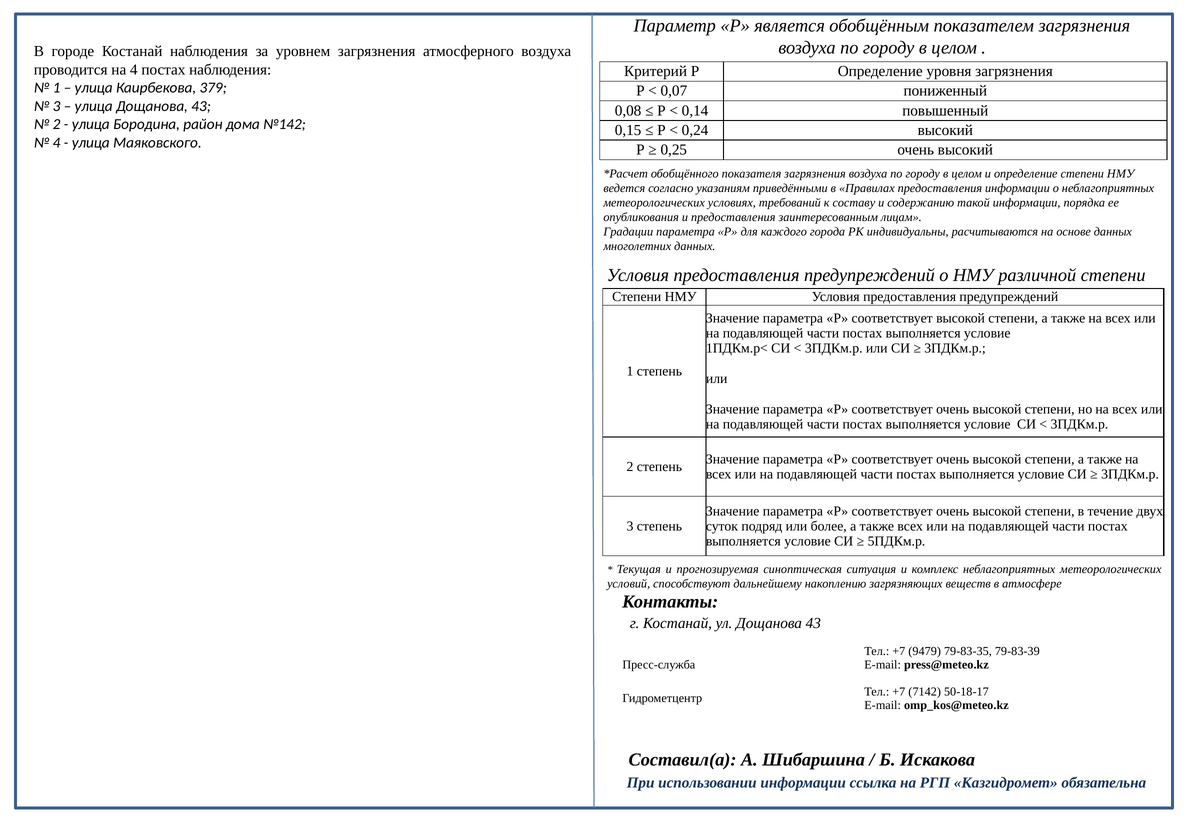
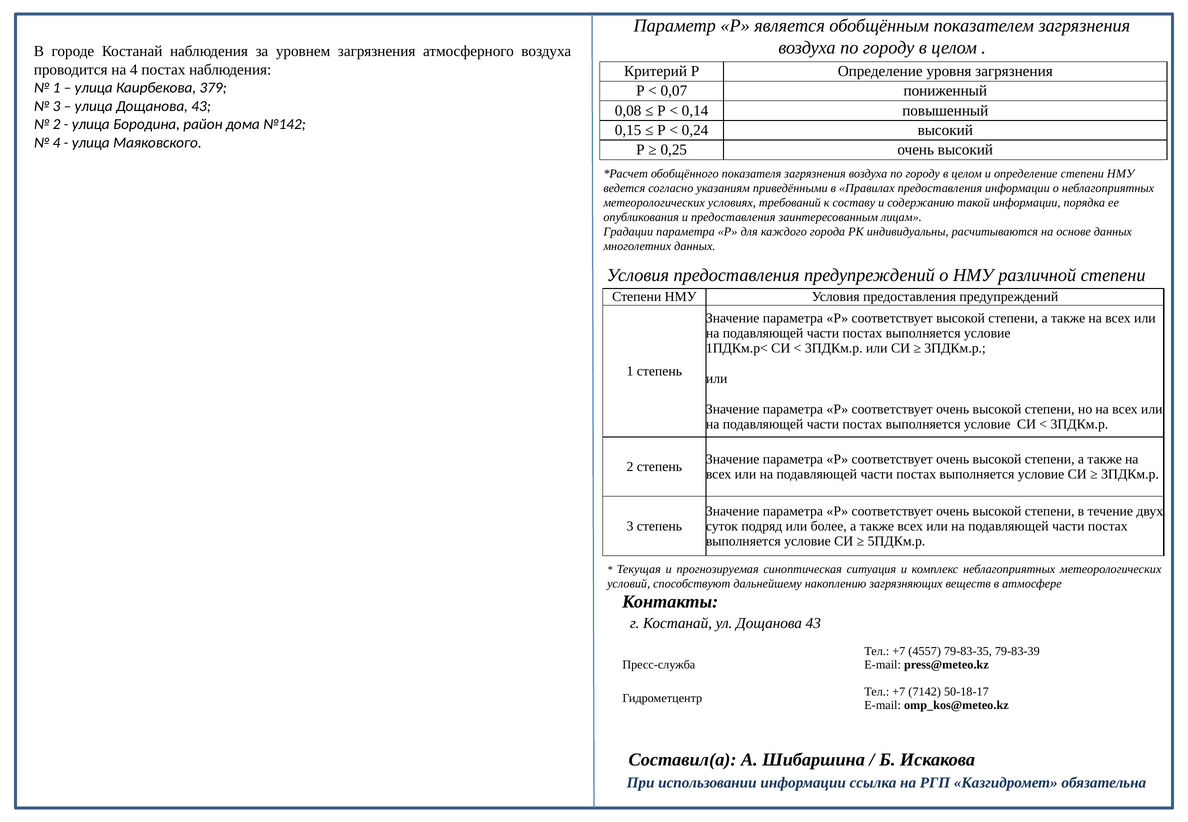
9479: 9479 -> 4557
